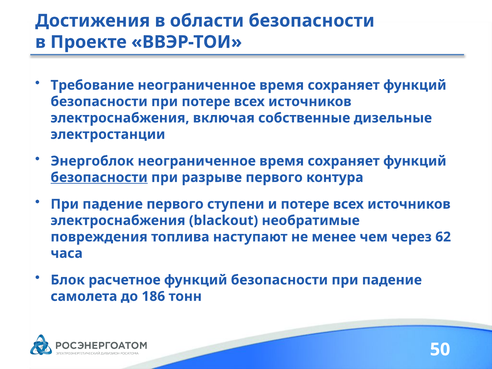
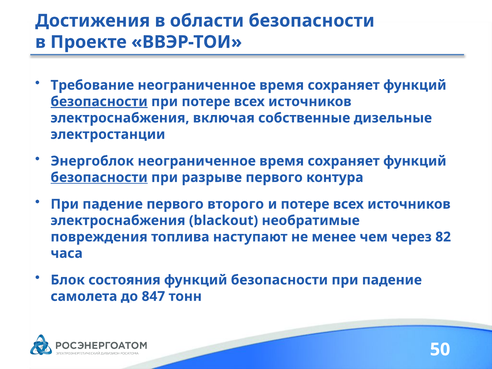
безопасности at (99, 102) underline: none -> present
ступени: ступени -> второго
62: 62 -> 82
расчетное: расчетное -> состояния
186: 186 -> 847
